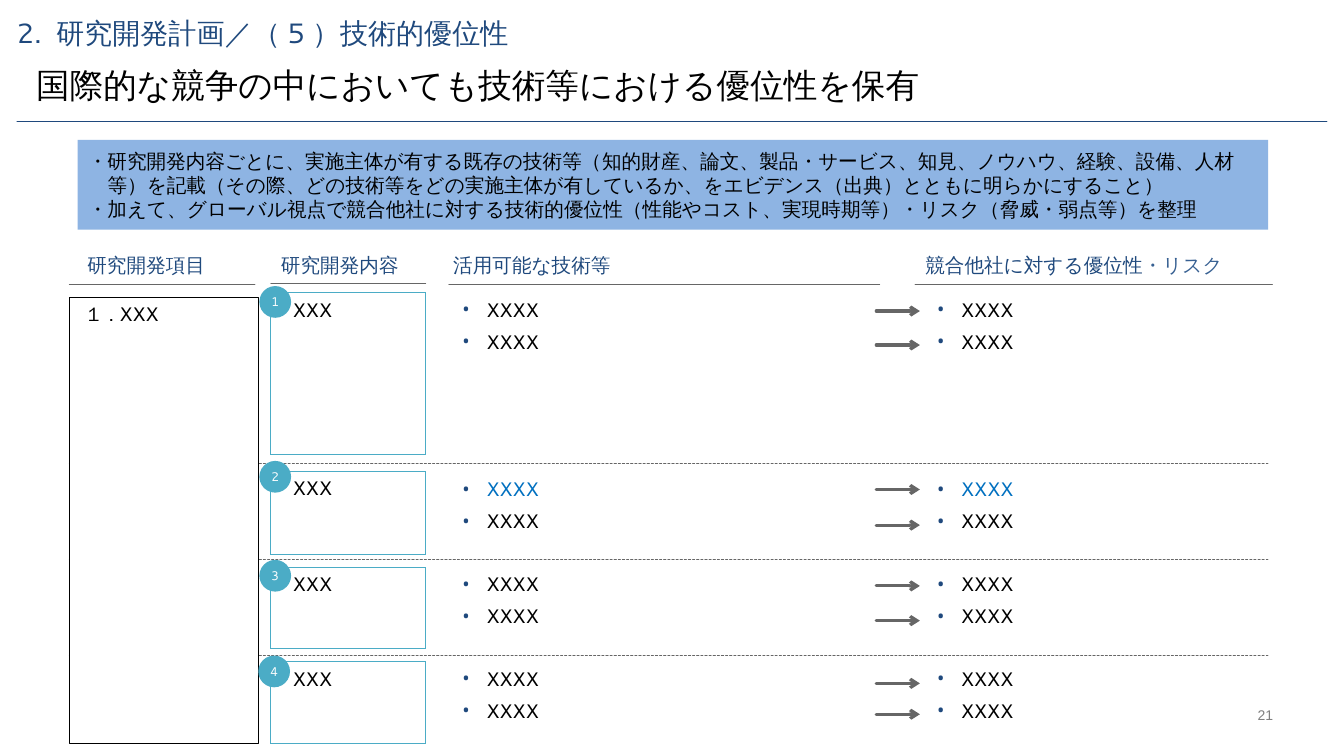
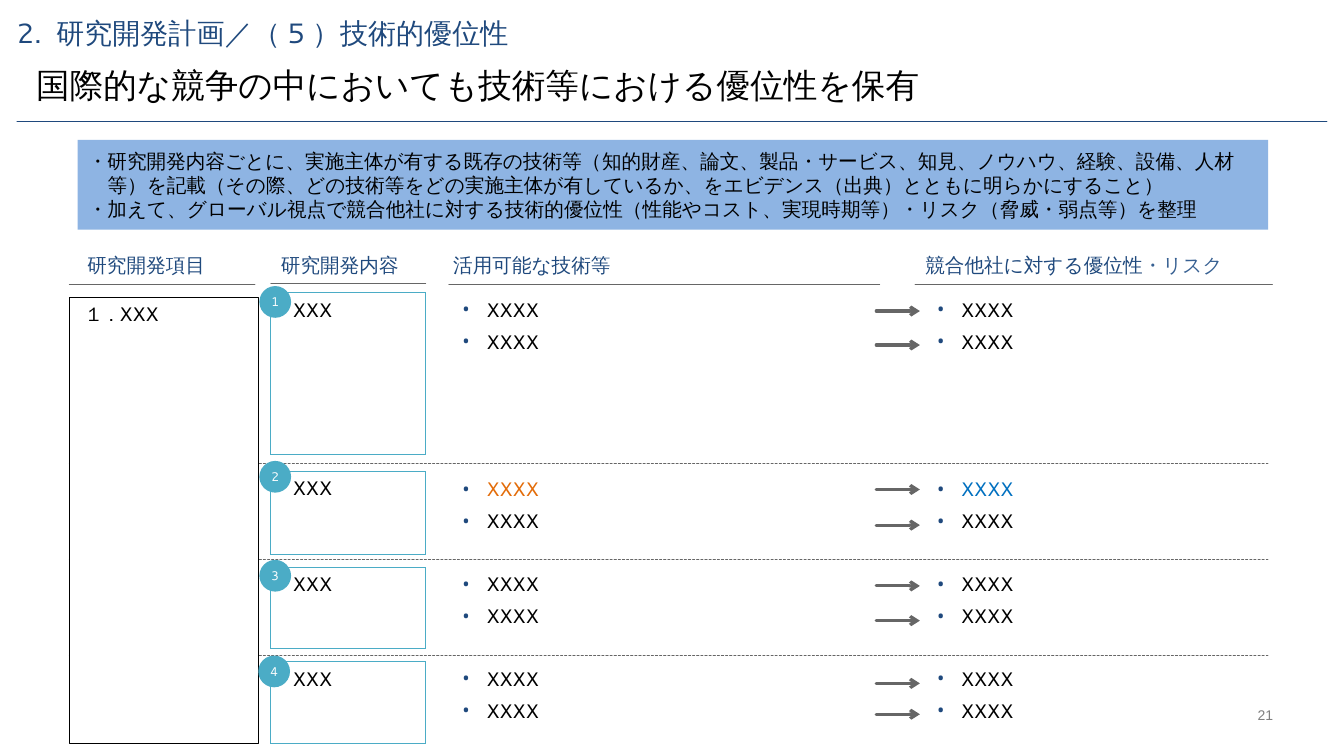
XXXX at (512, 490) colour: blue -> orange
